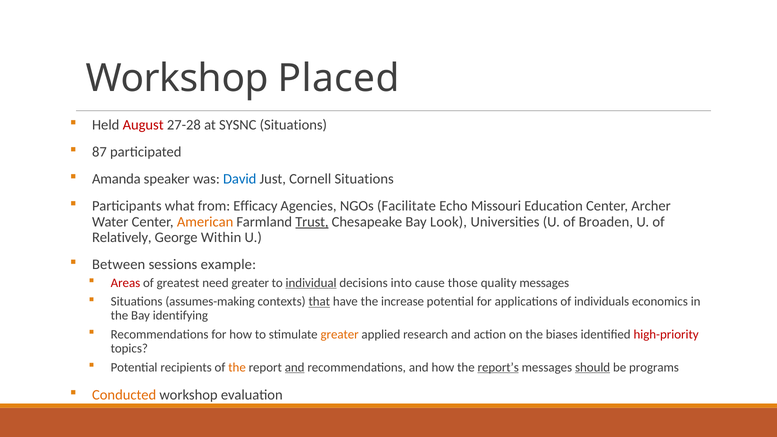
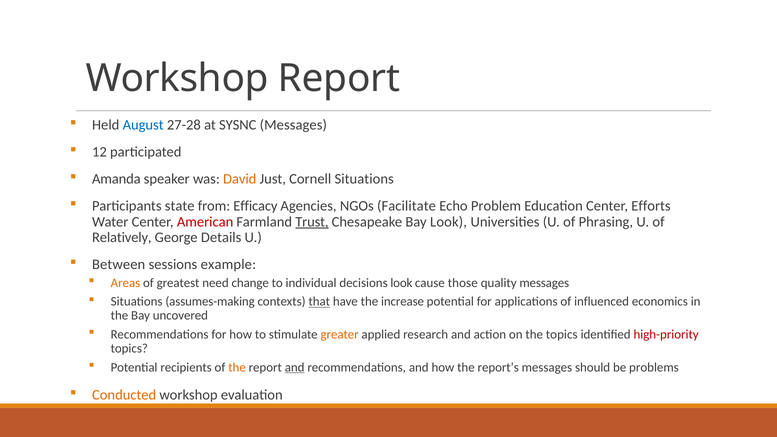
Workshop Placed: Placed -> Report
August colour: red -> blue
SYSNC Situations: Situations -> Messages
87: 87 -> 12
David colour: blue -> orange
what: what -> state
Missouri: Missouri -> Problem
Archer: Archer -> Efforts
American colour: orange -> red
Broaden: Broaden -> Phrasing
Within: Within -> Details
Areas colour: red -> orange
need greater: greater -> change
individual underline: present -> none
decisions into: into -> look
individuals: individuals -> influenced
identifying: identifying -> uncovered
the biases: biases -> topics
report’s underline: present -> none
should underline: present -> none
programs: programs -> problems
